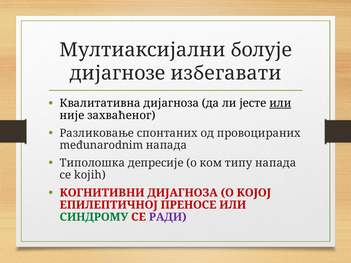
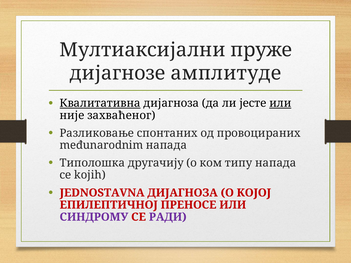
болује: болује -> пруже
избегавати: избегавати -> амплитуде
Квалитативна underline: none -> present
депресије: депресије -> другачију
КОГНИТИВНИ: КОГНИТИВНИ -> JEDNOSTAVNA
СИНДРОМУ colour: green -> purple
